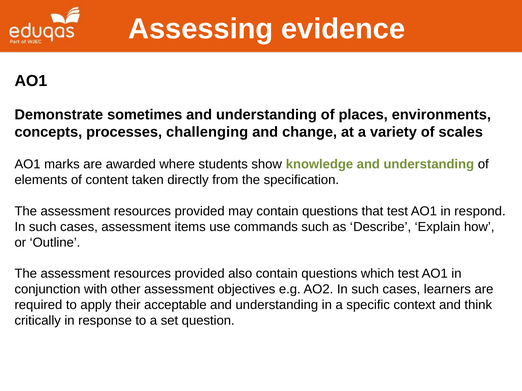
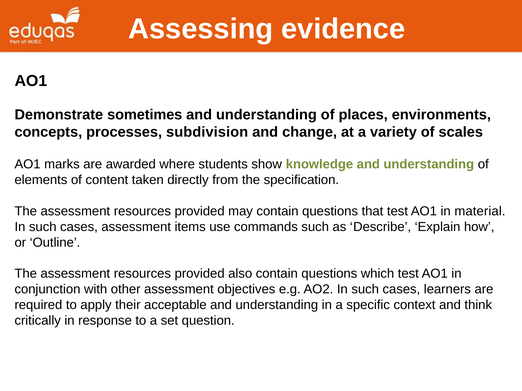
challenging: challenging -> subdivision
respond: respond -> material
